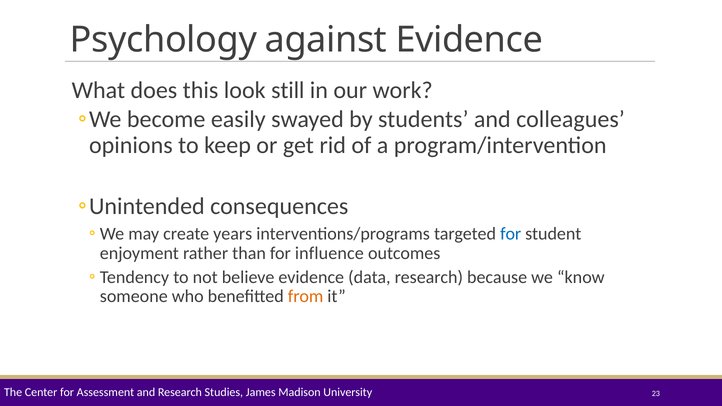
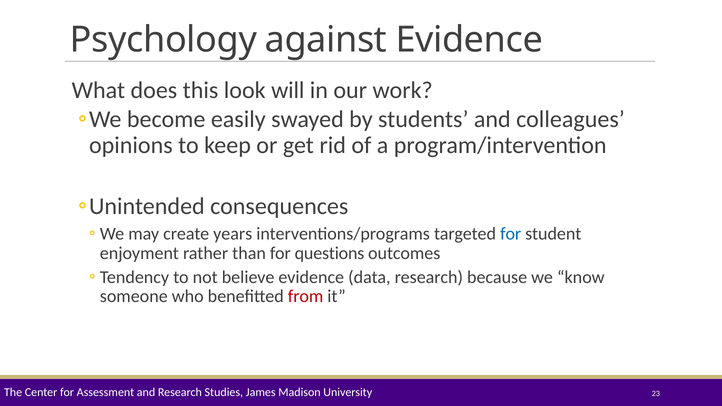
still: still -> will
influence: influence -> questions
from colour: orange -> red
